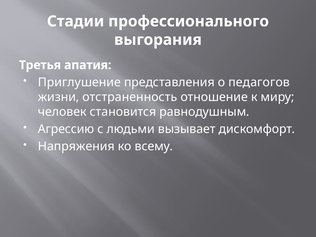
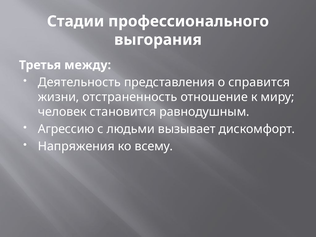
апатия: апатия -> между
Приглушение: Приглушение -> Деятельность
педагогов: педагогов -> справится
